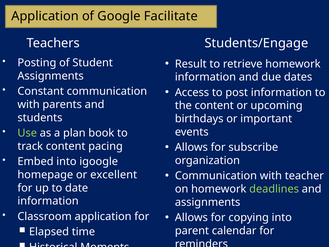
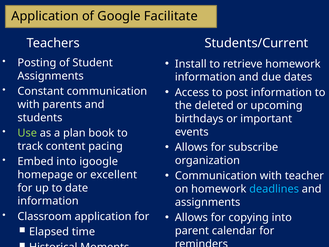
Students/Engage: Students/Engage -> Students/Current
Result: Result -> Install
the content: content -> deleted
deadlines colour: light green -> light blue
